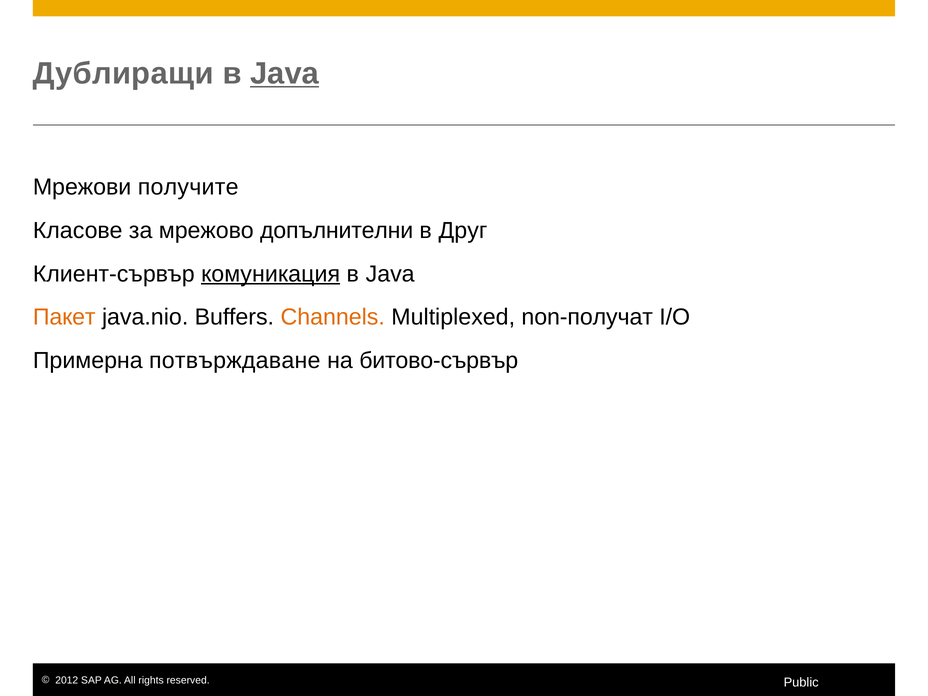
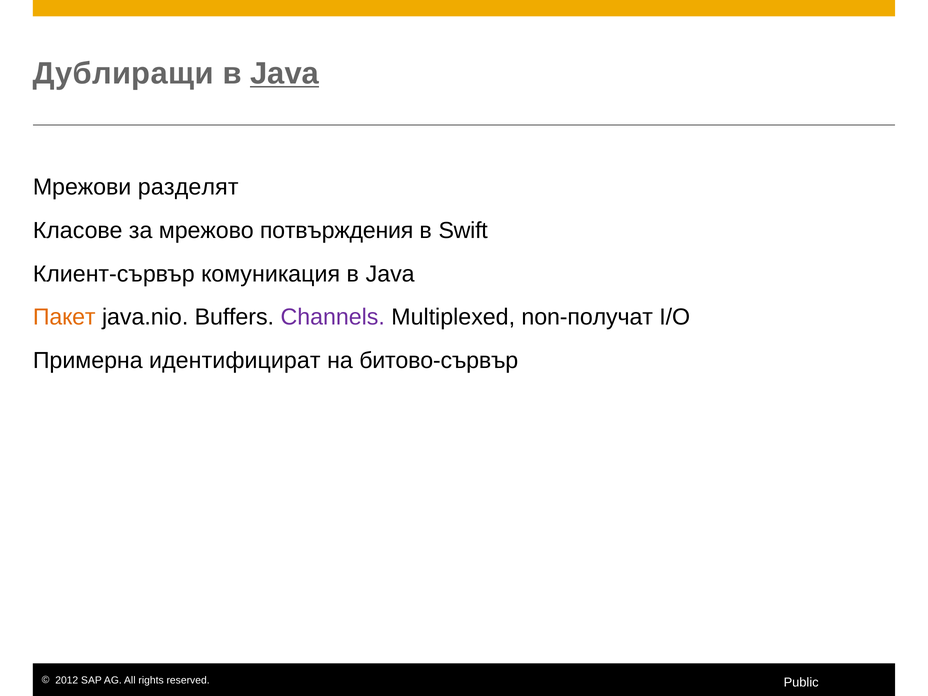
получите: получите -> разделят
допълнителни: допълнителни -> потвърждения
Друг: Друг -> Swift
комуникация underline: present -> none
Channels colour: orange -> purple
потвърждаване: потвърждаване -> идентифицират
